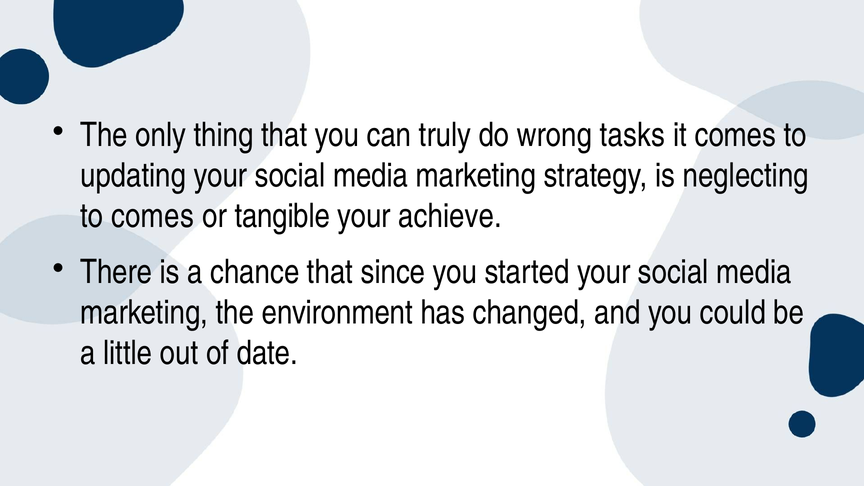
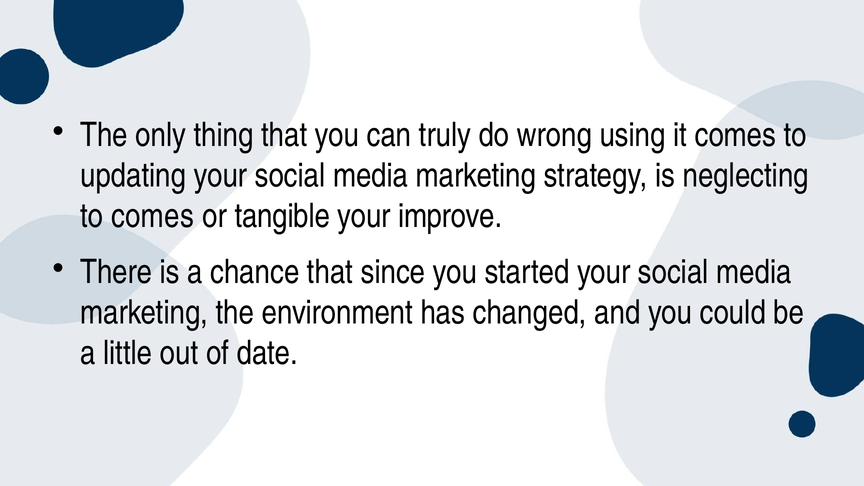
tasks: tasks -> using
achieve: achieve -> improve
